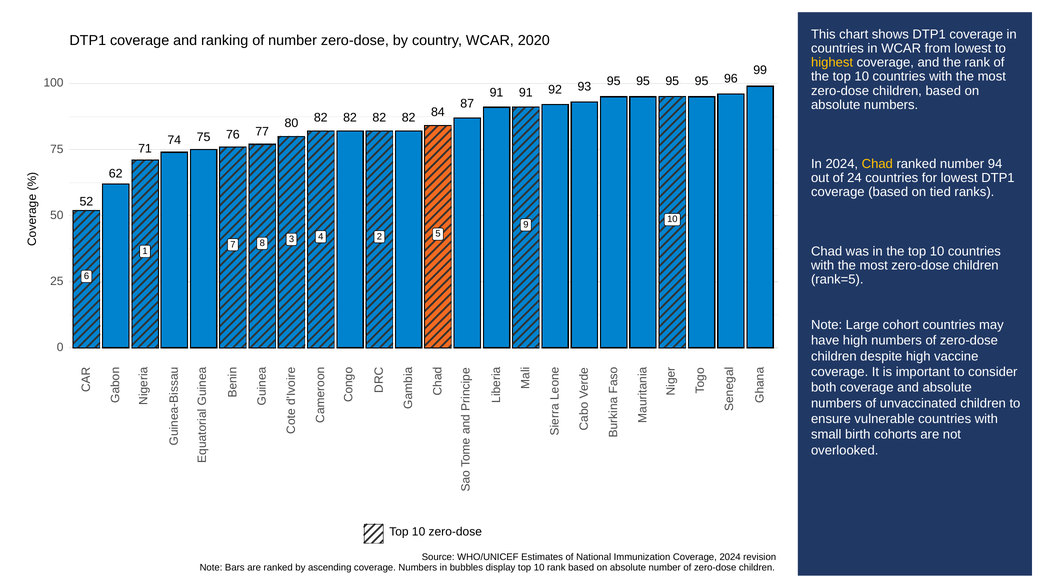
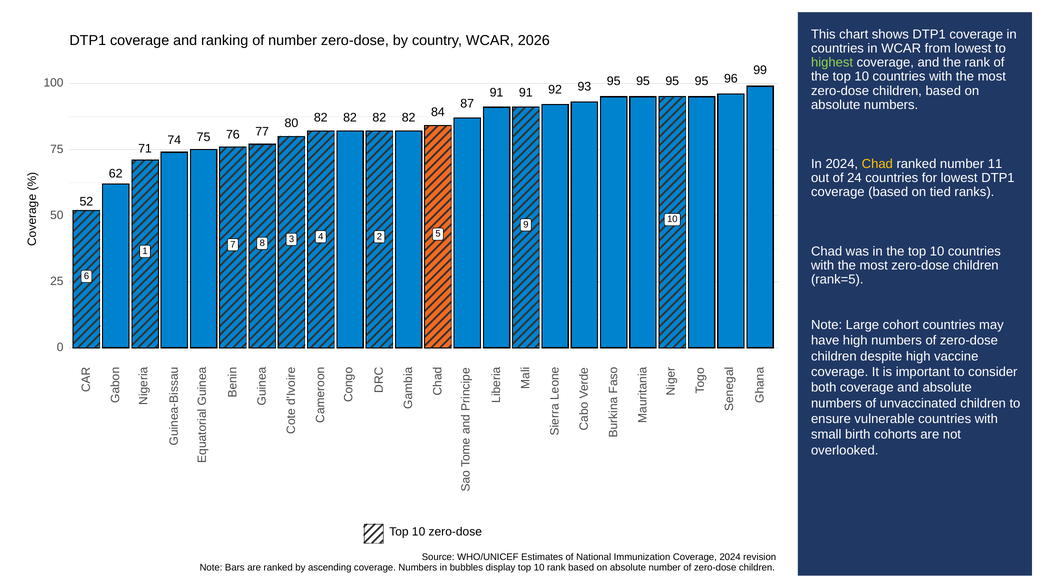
2020: 2020 -> 2026
highest colour: yellow -> light green
94: 94 -> 11
